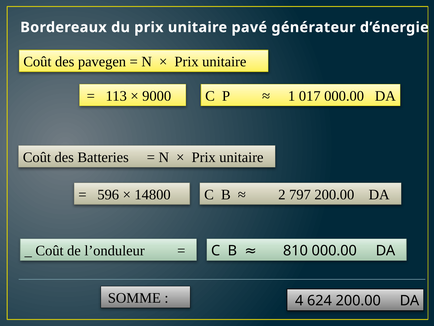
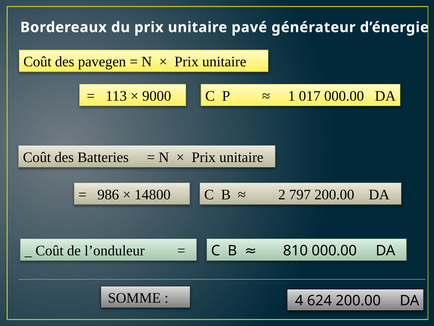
596: 596 -> 986
